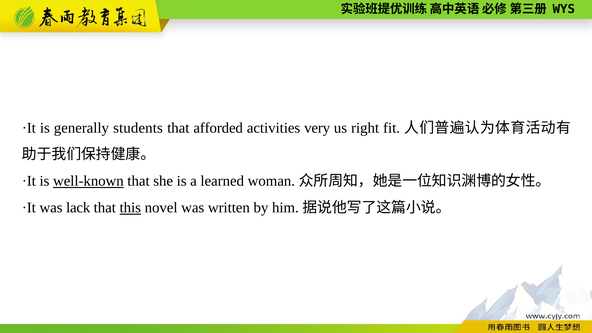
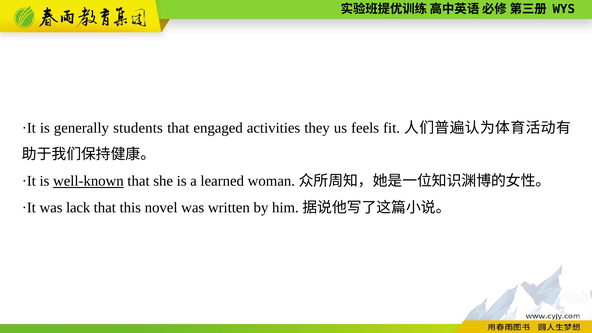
afforded: afforded -> engaged
very: very -> they
right: right -> feels
this underline: present -> none
